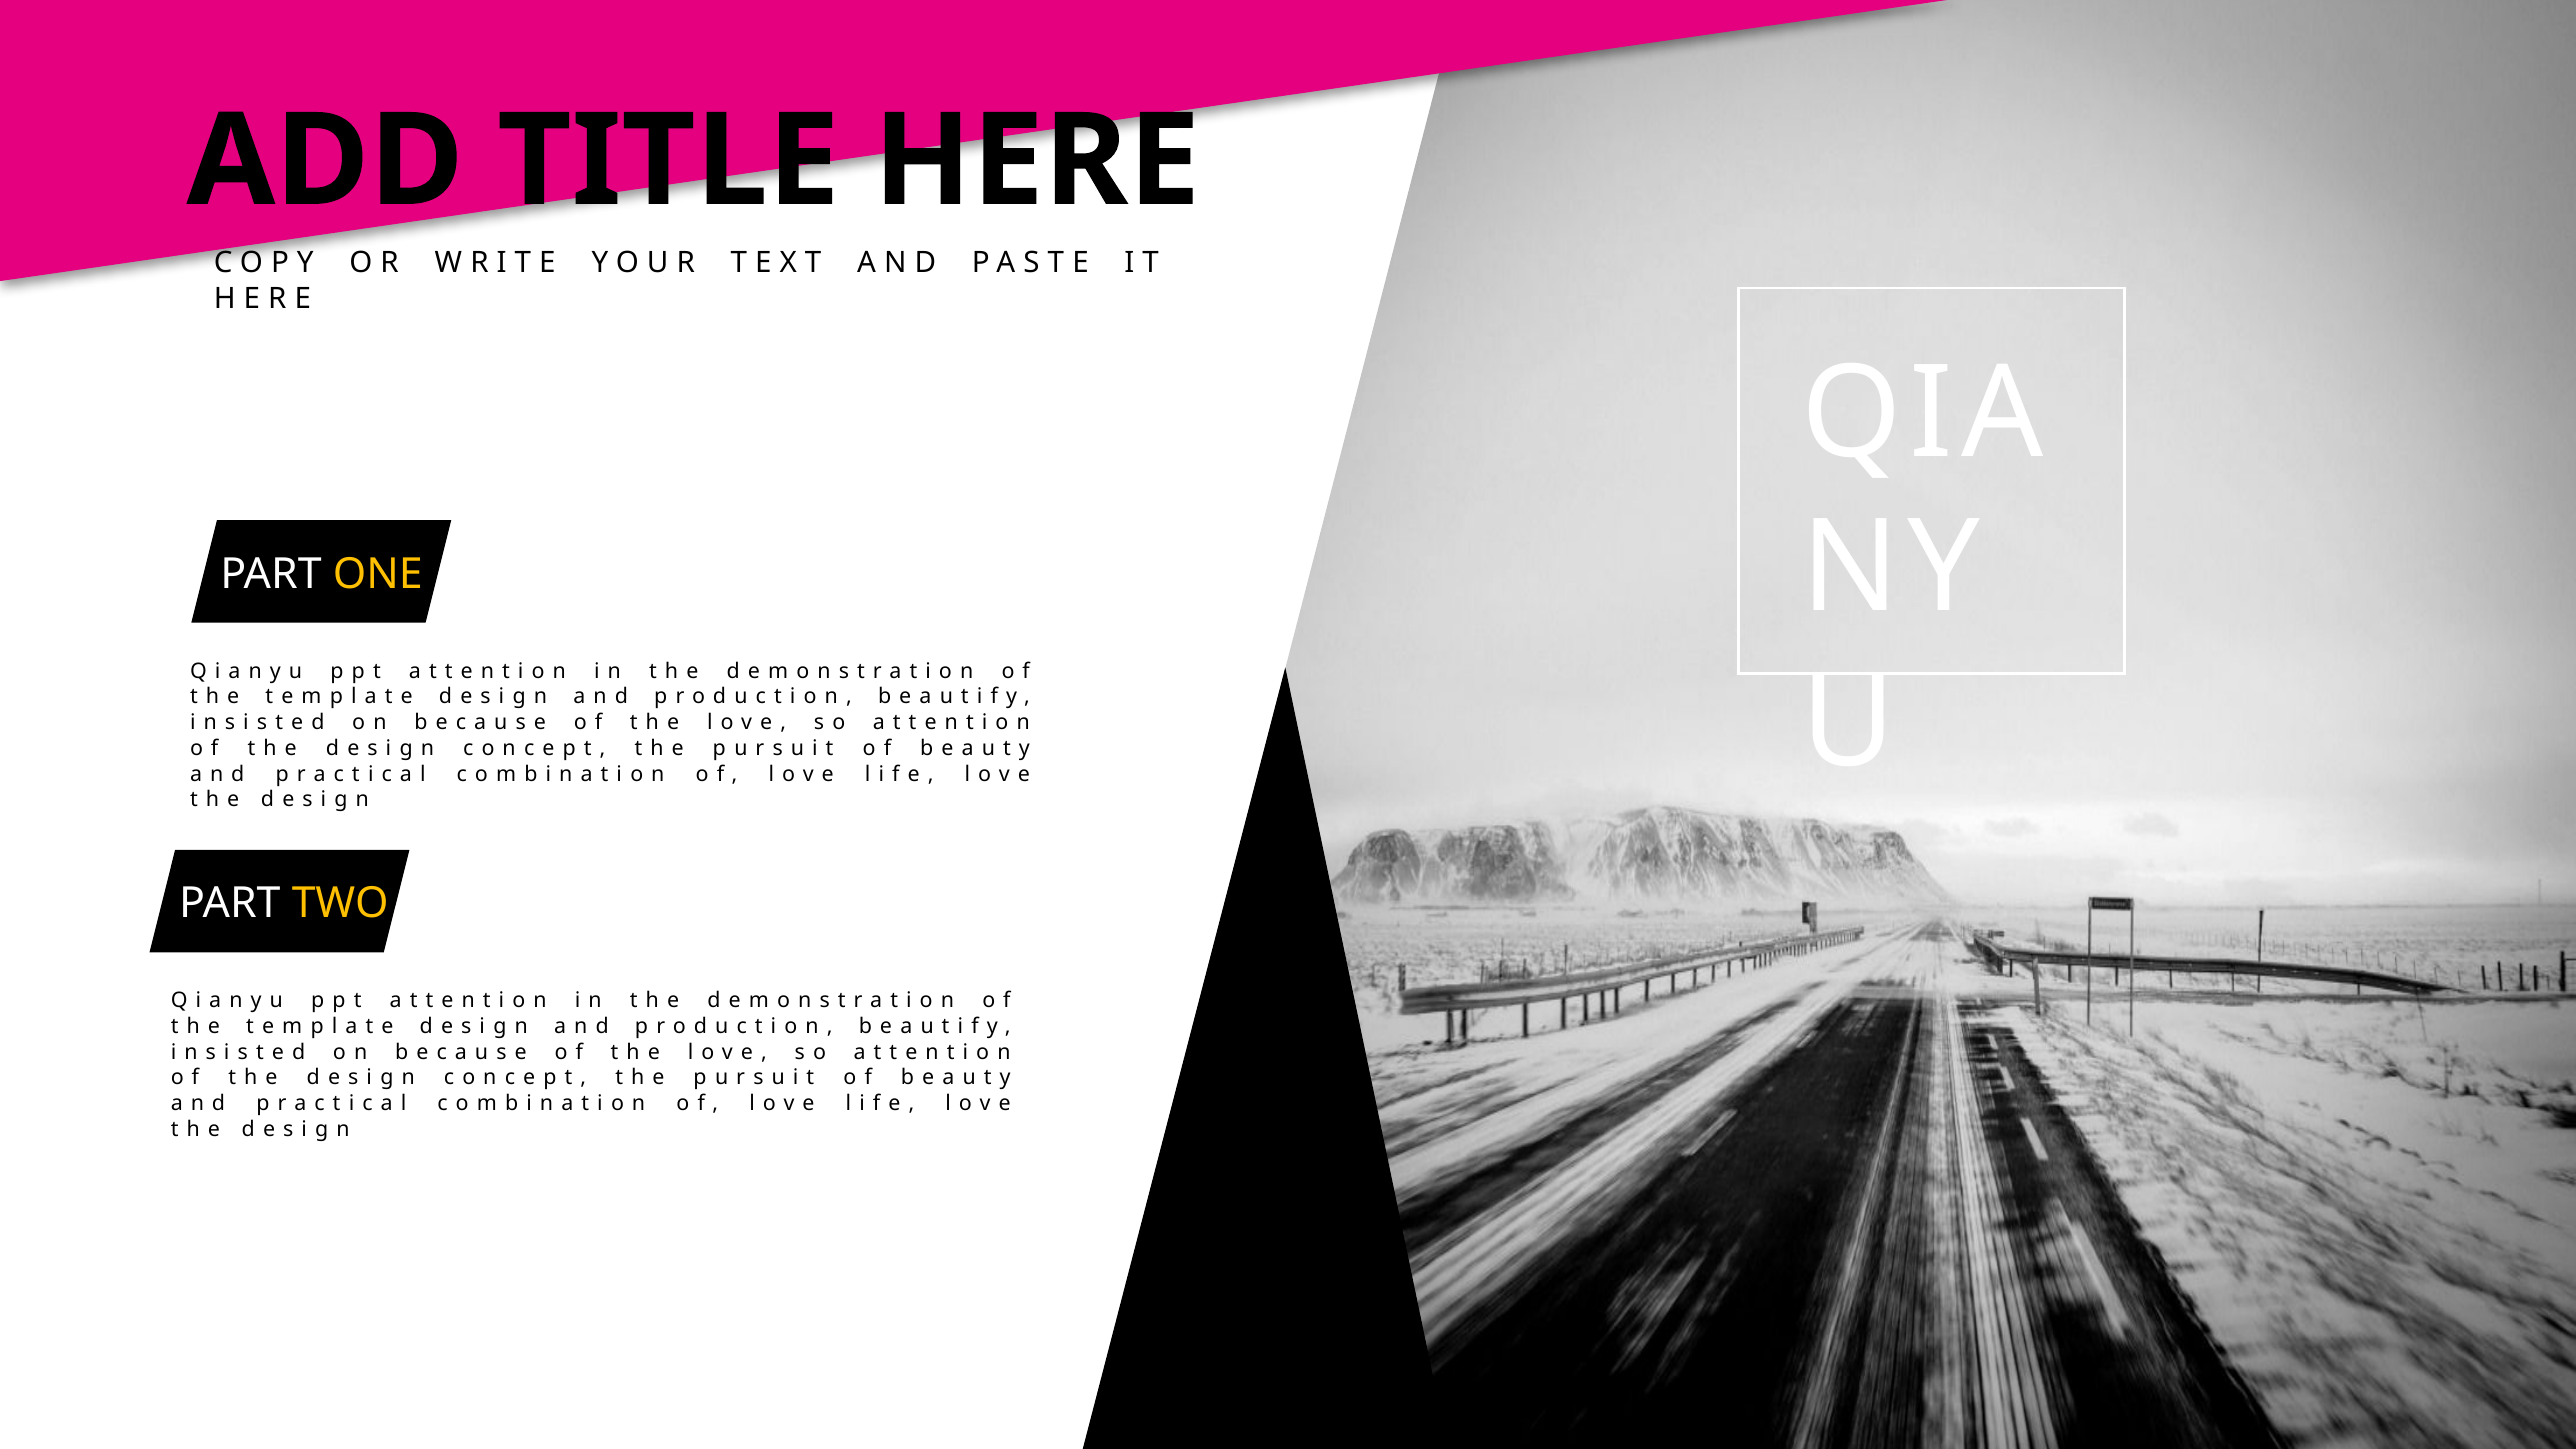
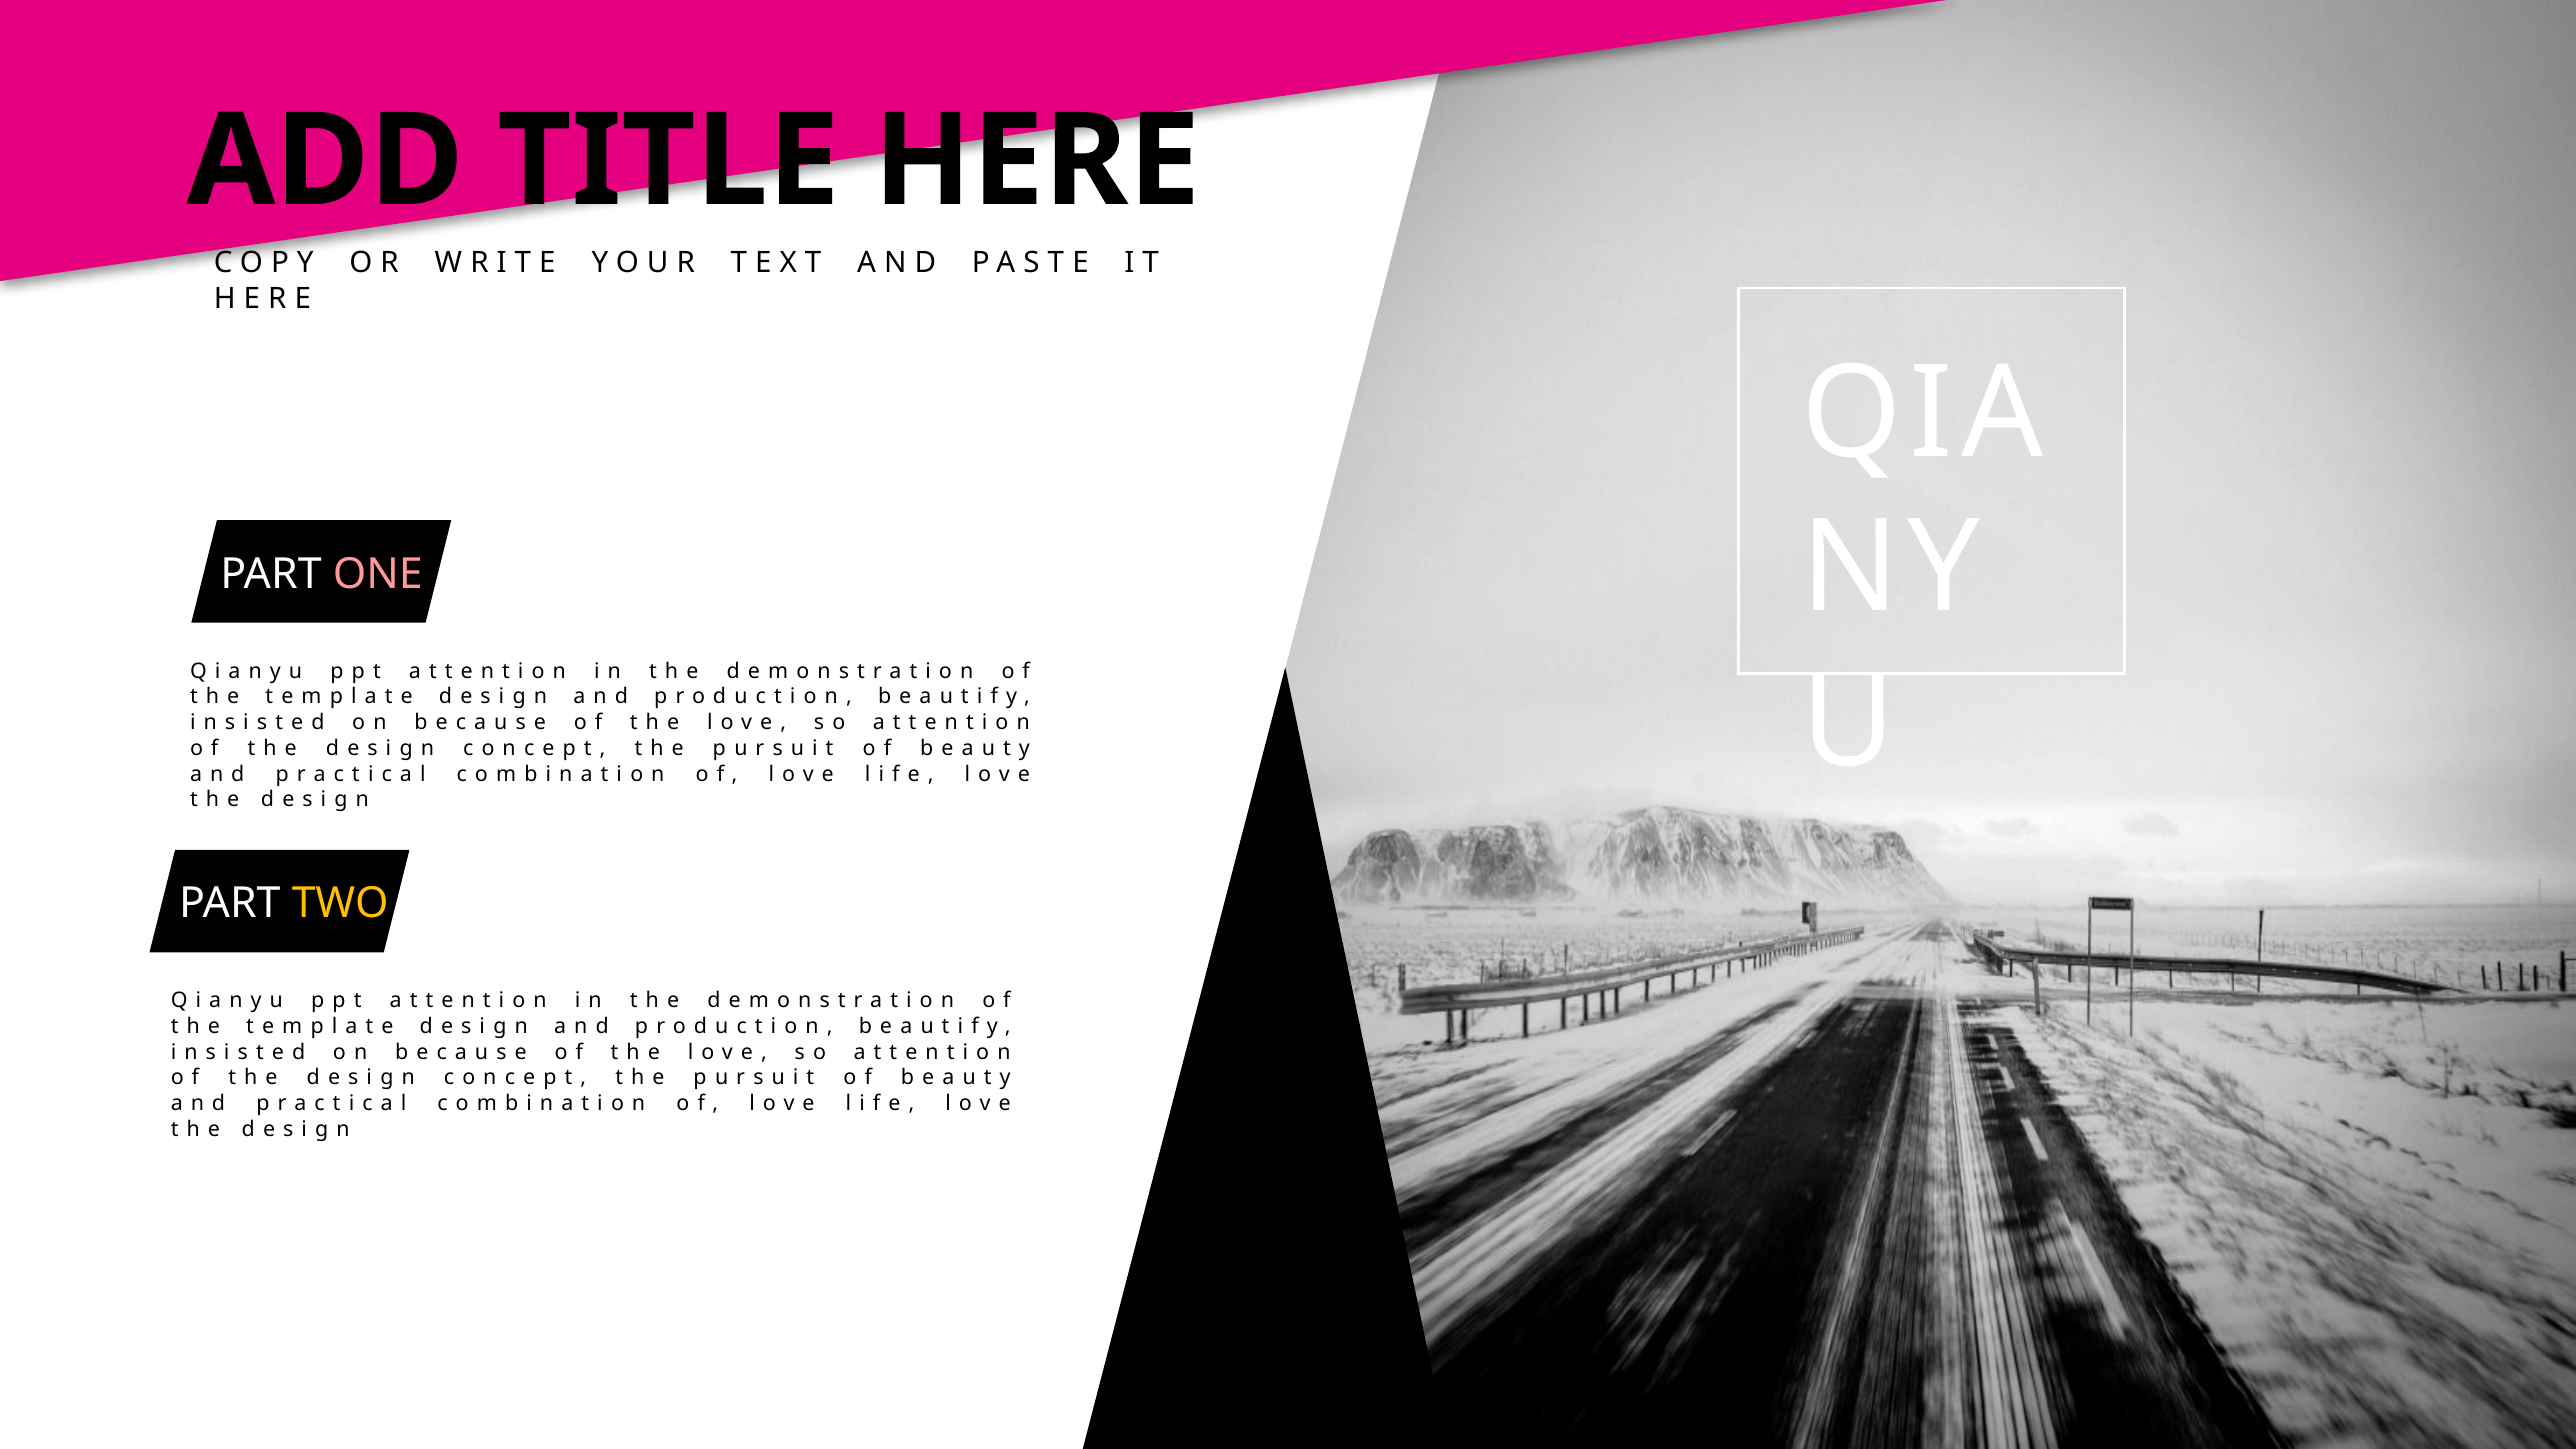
ONE colour: yellow -> pink
